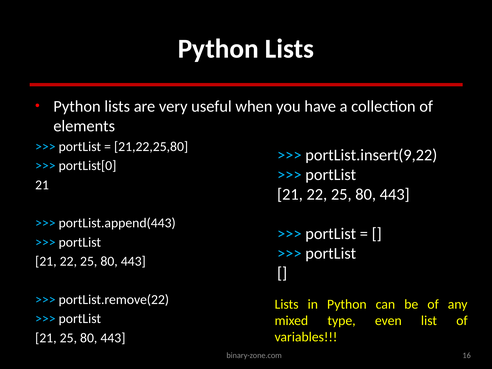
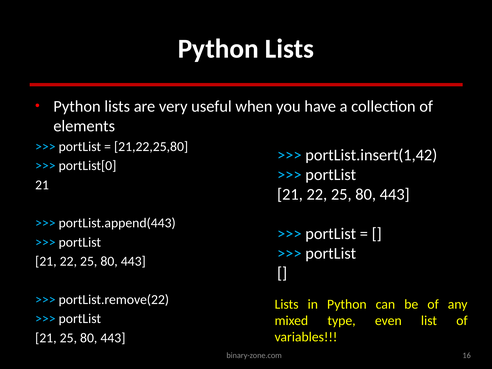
portList.insert(9,22: portList.insert(9,22 -> portList.insert(1,42
